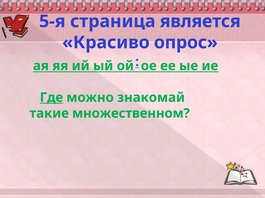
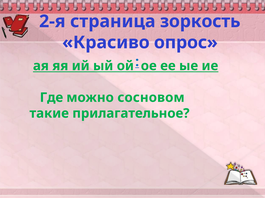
5-я: 5-я -> 2-я
является: является -> зоркость
Где underline: present -> none
знакомай: знакомай -> сосновом
множественном: множественном -> прилагательное
